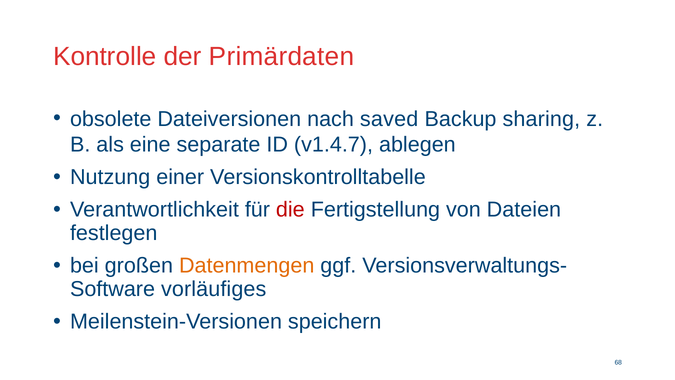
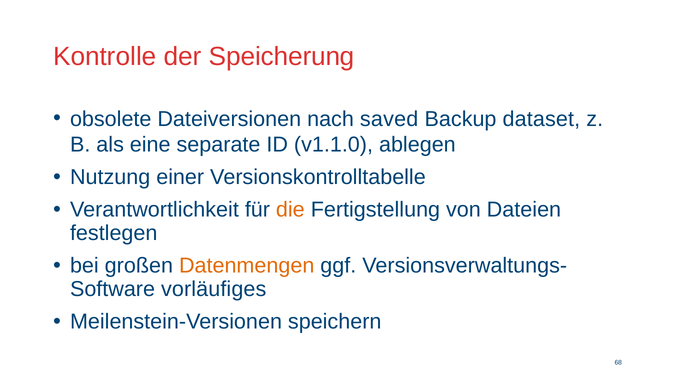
Primärdaten: Primärdaten -> Speicherung
sharing: sharing -> dataset
v1.4.7: v1.4.7 -> v1.1.0
die colour: red -> orange
